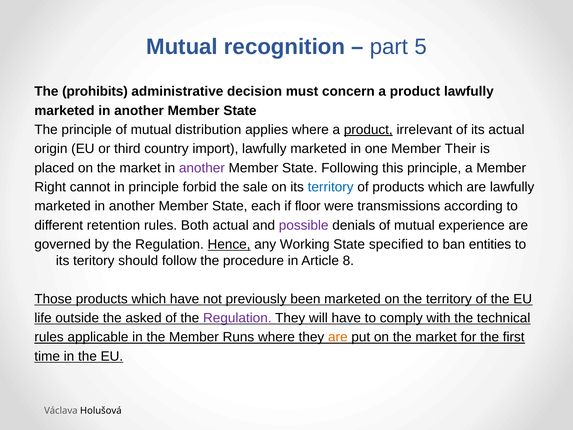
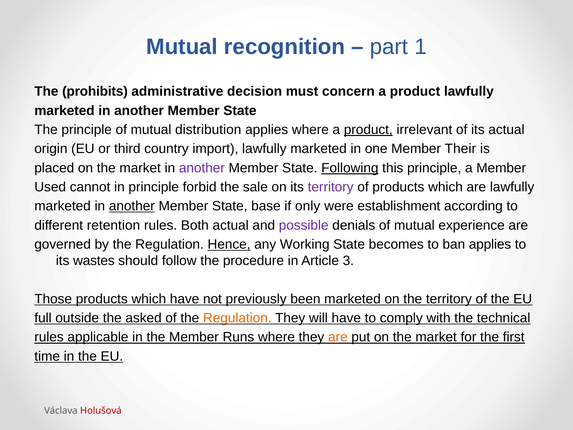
5: 5 -> 1
Following underline: none -> present
Right: Right -> Used
territory at (331, 187) colour: blue -> purple
another at (132, 206) underline: none -> present
each: each -> base
floor: floor -> only
transmissions: transmissions -> establishment
specified: specified -> becomes
ban entities: entities -> applies
teritory: teritory -> wastes
8: 8 -> 3
life: life -> full
Regulation at (237, 318) colour: purple -> orange
Holušová colour: black -> red
